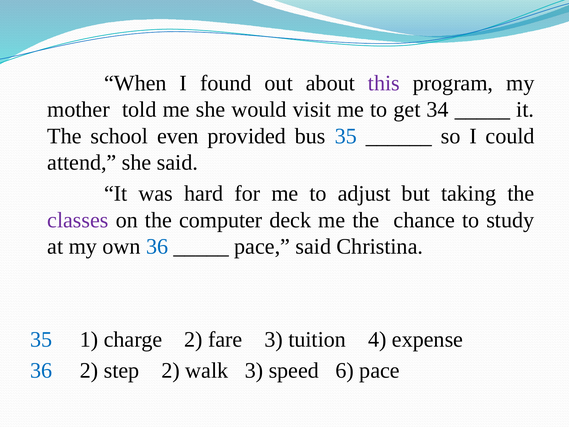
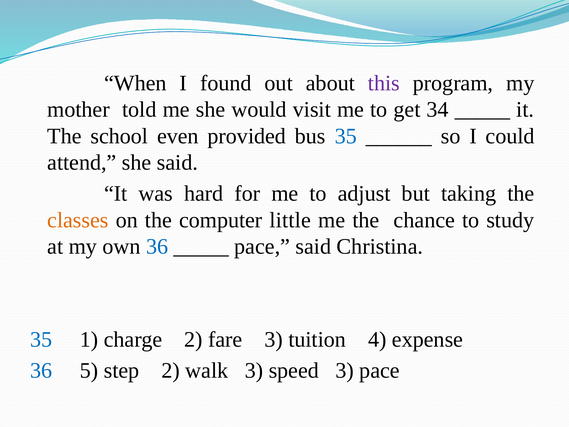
classes colour: purple -> orange
deck: deck -> little
36 2: 2 -> 5
speed 6: 6 -> 3
